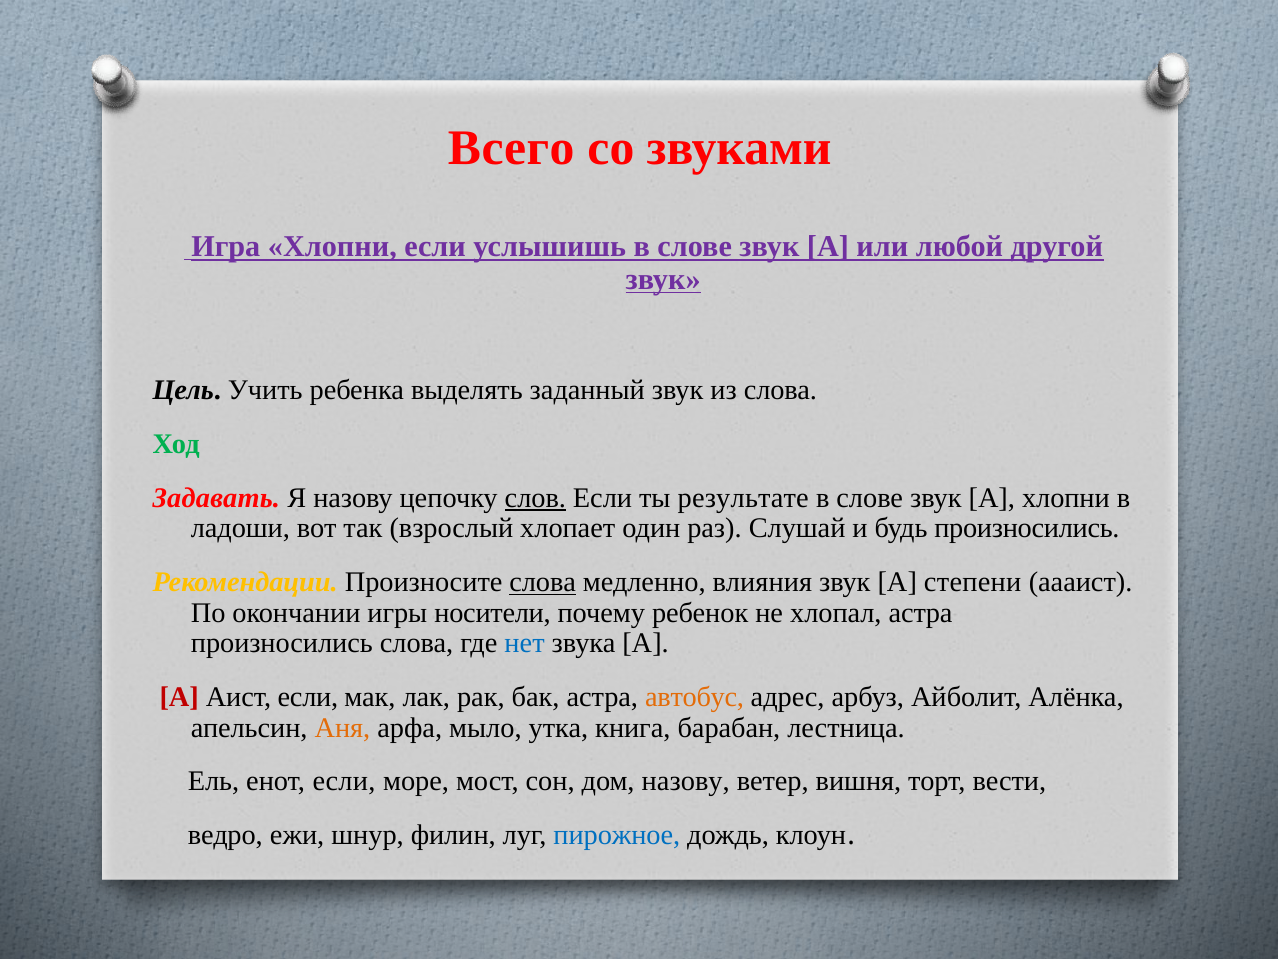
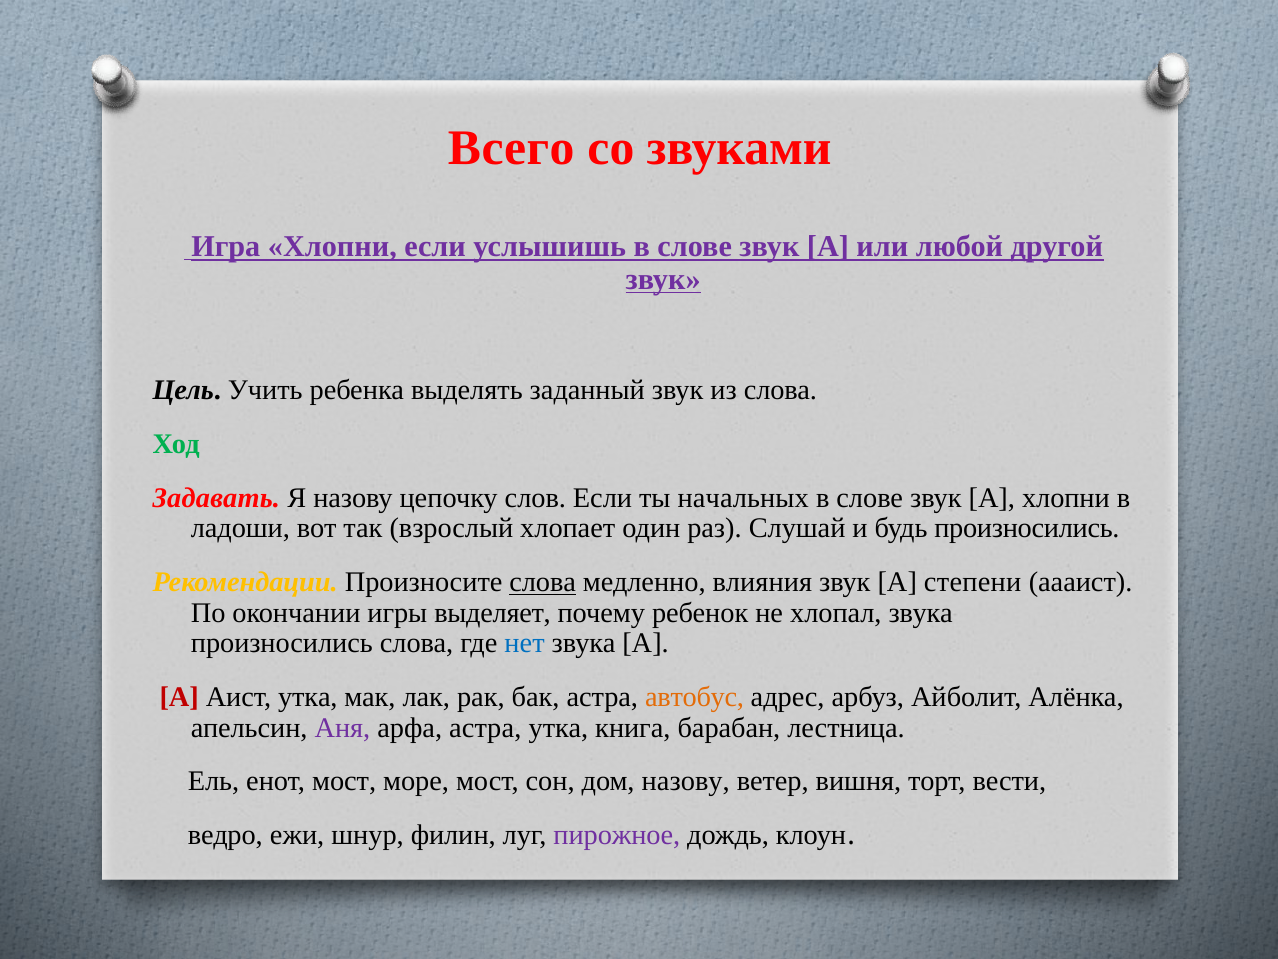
слов underline: present -> none
результате: результате -> начальных
носители: носители -> выделяет
хлопал астра: астра -> звука
Аист если: если -> утка
Аня colour: orange -> purple
арфа мыло: мыло -> астра
енот если: если -> мост
пирожное colour: blue -> purple
